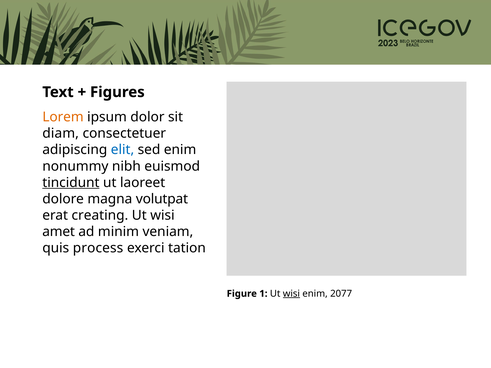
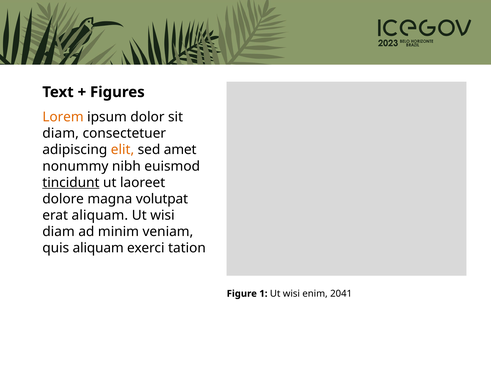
elit colour: blue -> orange
sed enim: enim -> amet
erat creating: creating -> aliquam
amet at (59, 232): amet -> diam
quis process: process -> aliquam
wisi at (291, 294) underline: present -> none
2077: 2077 -> 2041
